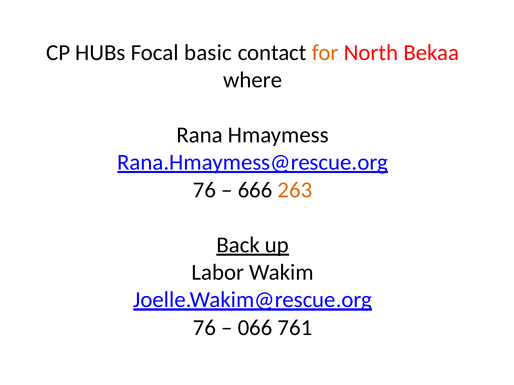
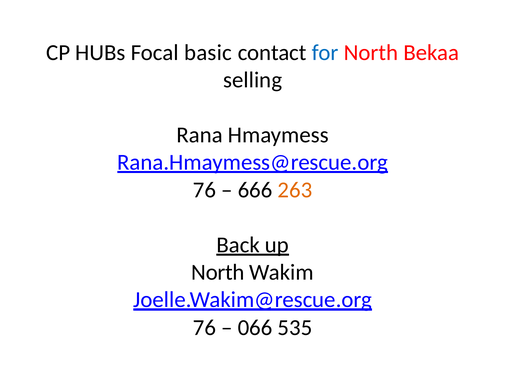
for colour: orange -> blue
where: where -> selling
Labor at (218, 273): Labor -> North
761: 761 -> 535
